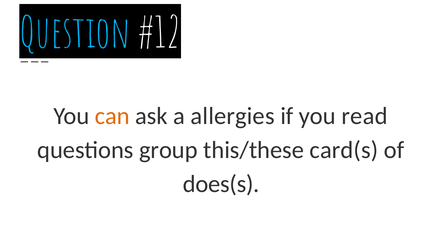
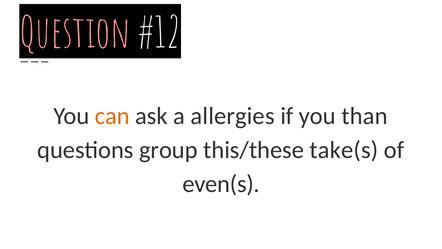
Question colour: light blue -> pink
read: read -> than
card(s: card(s -> take(s
does(s: does(s -> even(s
